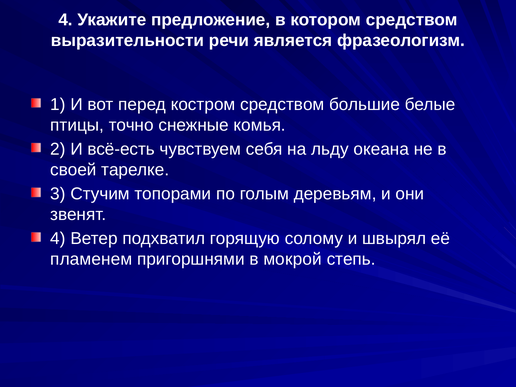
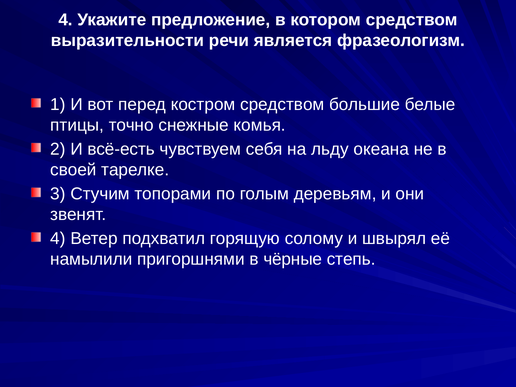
пламенем: пламенем -> намылили
мокрой: мокрой -> чёрные
